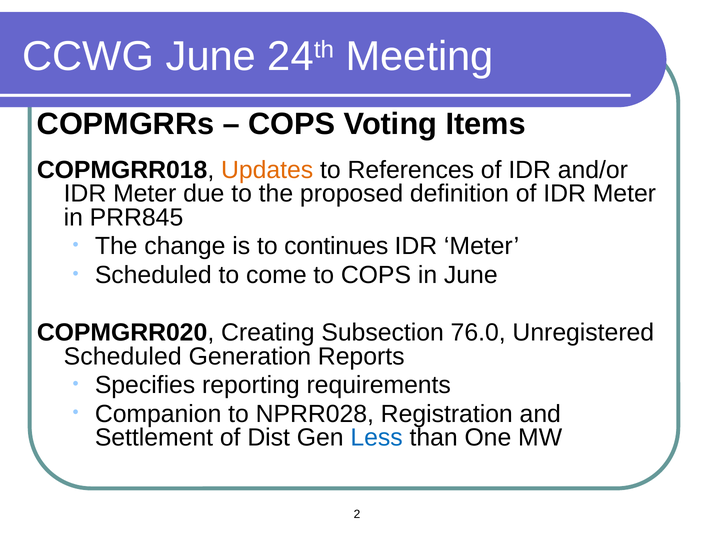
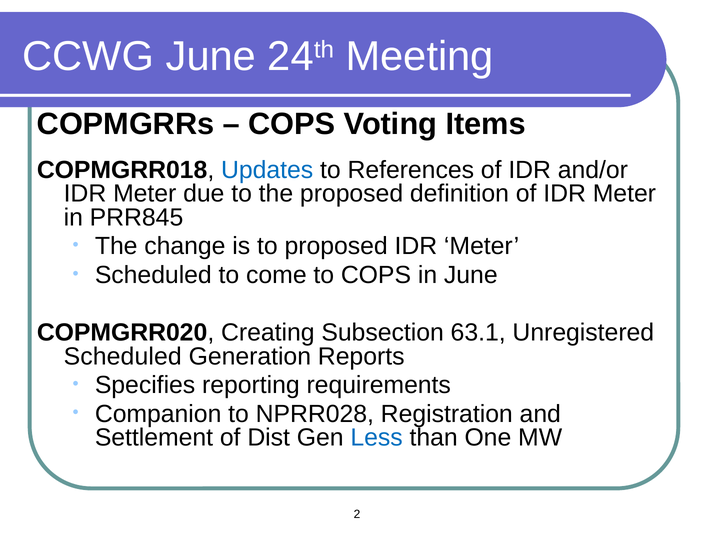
Updates colour: orange -> blue
to continues: continues -> proposed
76.0: 76.0 -> 63.1
